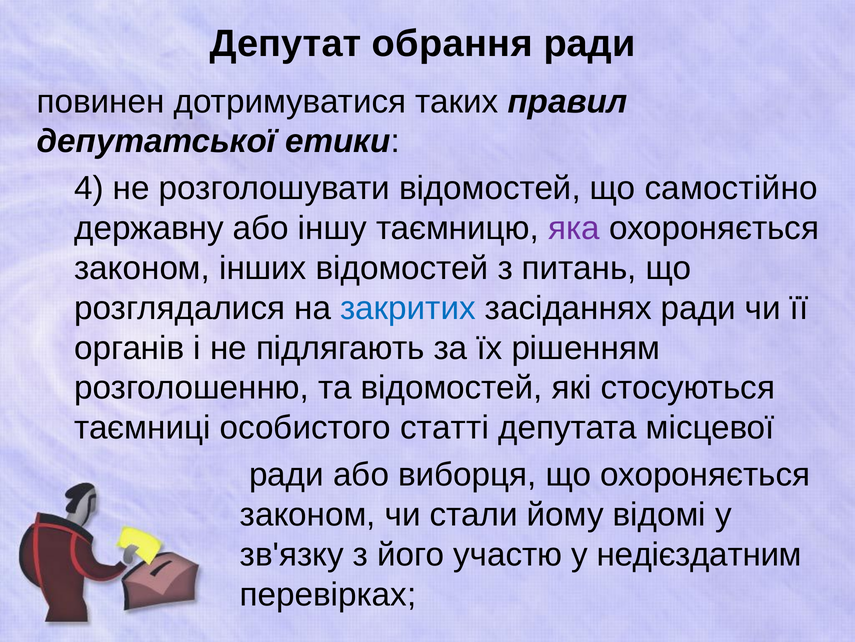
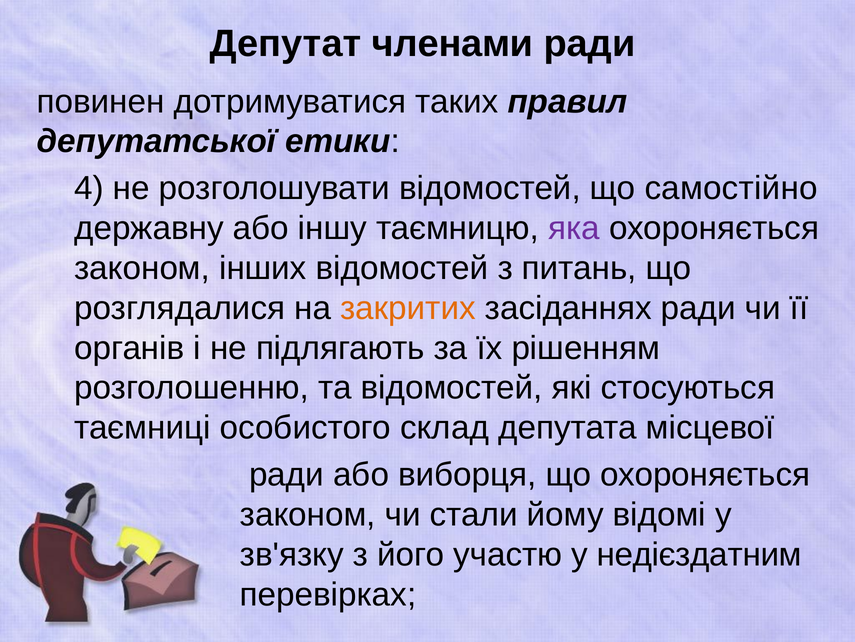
обрання: обрання -> членами
закритих colour: blue -> orange
статті: статті -> склад
